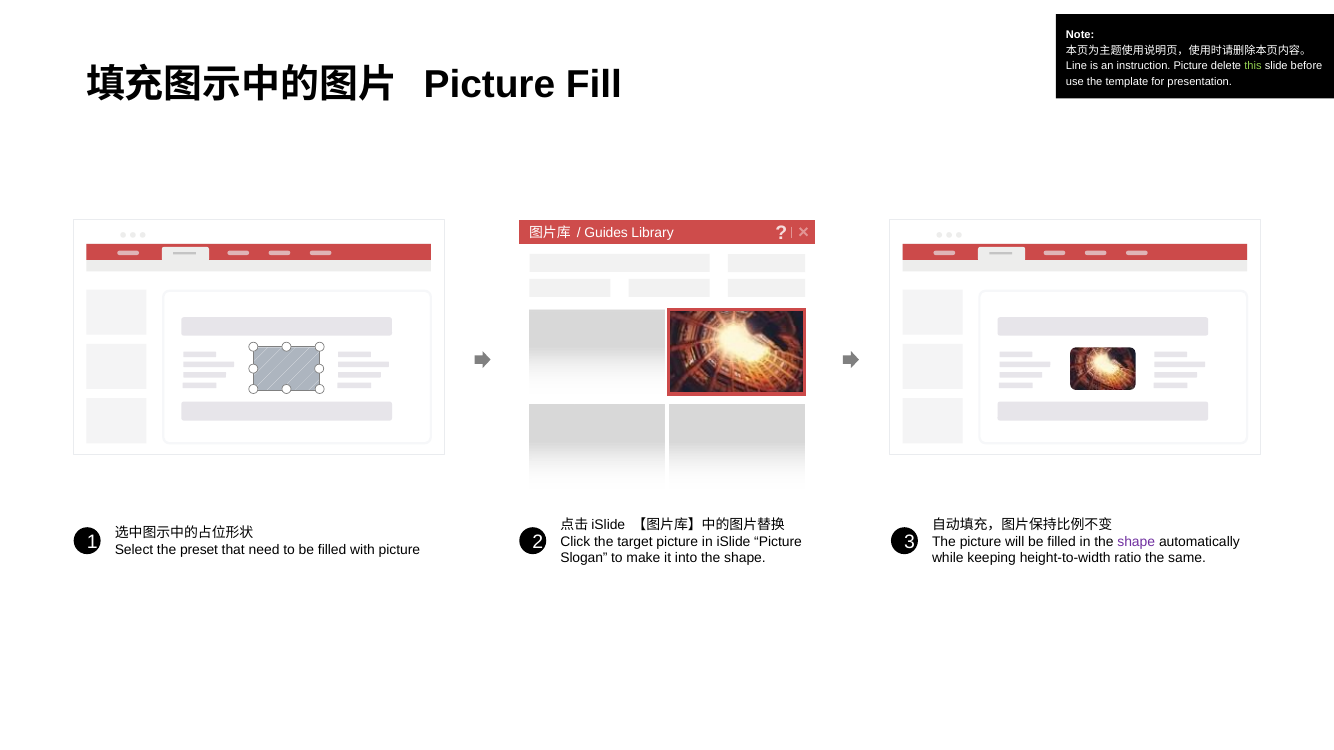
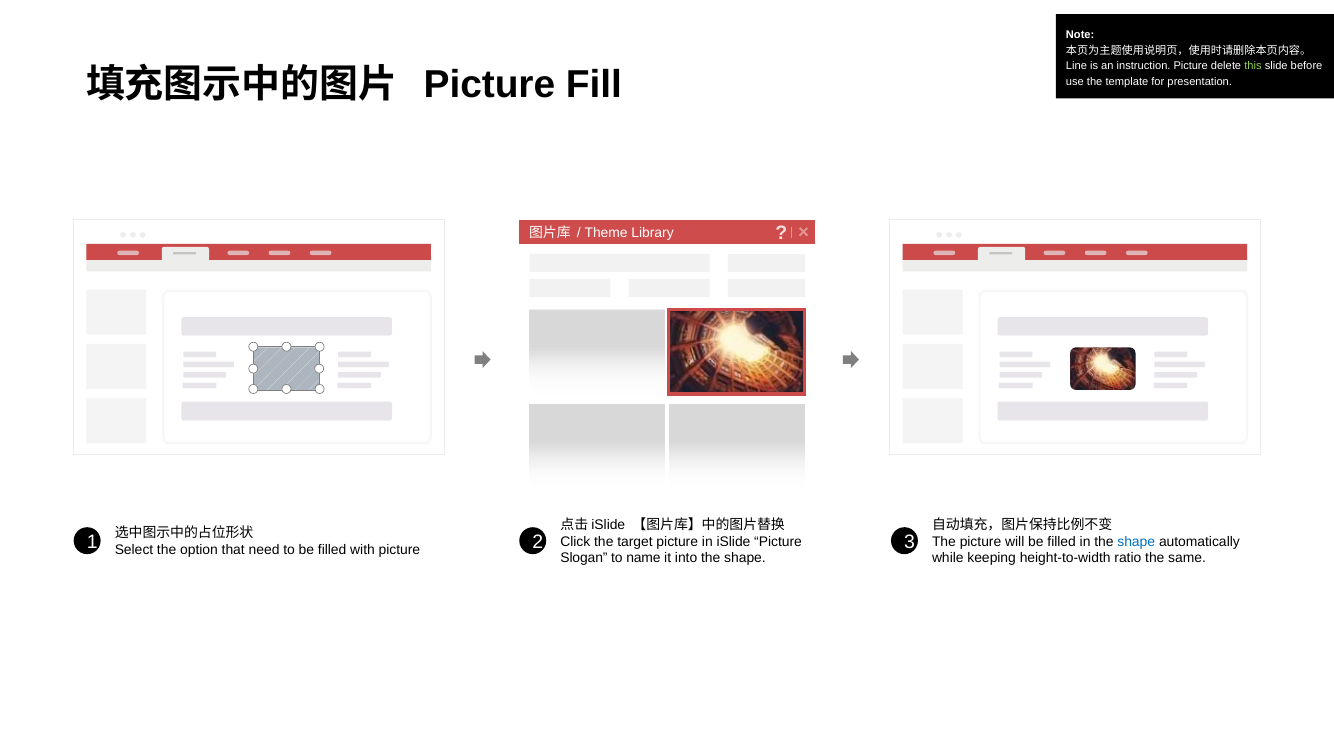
Guides: Guides -> Theme
shape at (1136, 542) colour: purple -> blue
preset: preset -> option
make: make -> name
